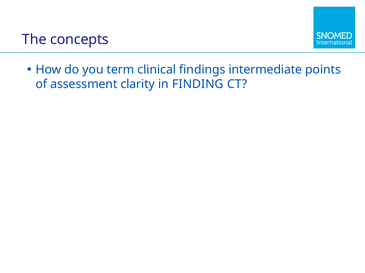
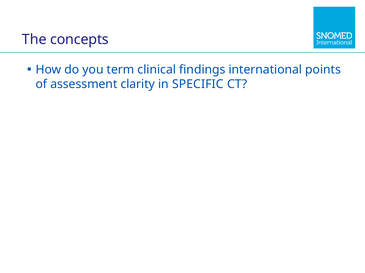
intermediate: intermediate -> international
FINDING: FINDING -> SPECIFIC
